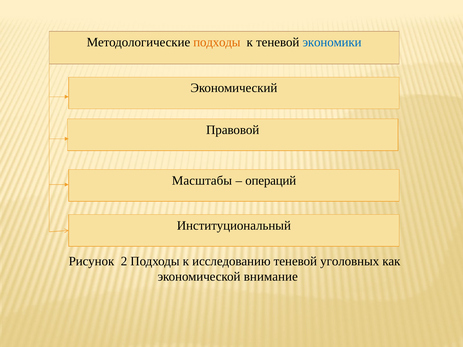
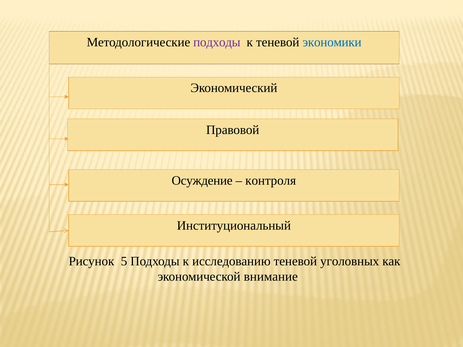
подходы at (217, 42) colour: orange -> purple
Масштабы: Масштабы -> Осуждение
операций: операций -> контроля
2: 2 -> 5
